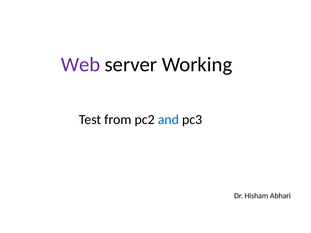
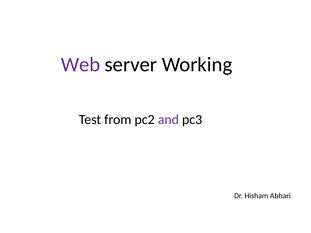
and colour: blue -> purple
